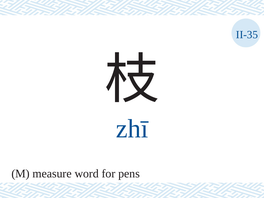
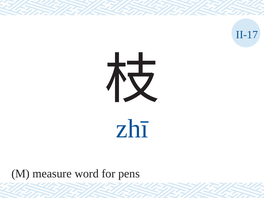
II-35: II-35 -> II-17
